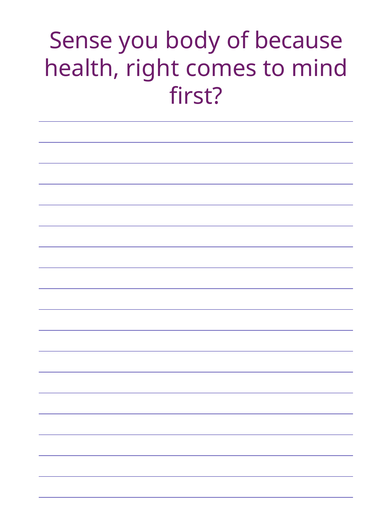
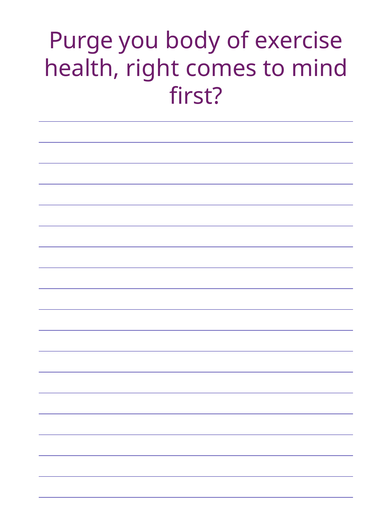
Sense: Sense -> Purge
because: because -> exercise
